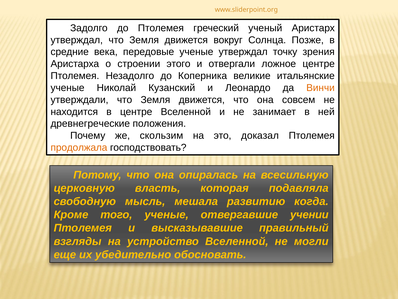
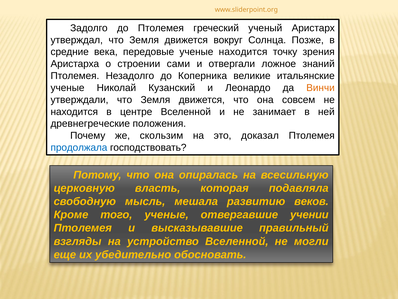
ученые утверждал: утверждал -> находится
этого: этого -> сами
ложное центре: центре -> знаний
продолжала colour: orange -> blue
когда: когда -> веков
